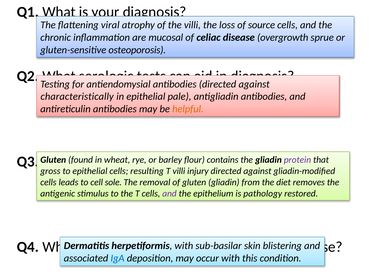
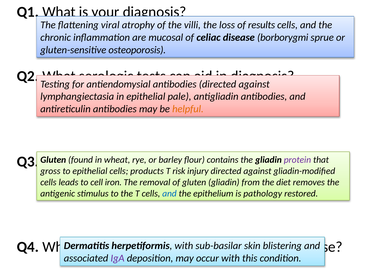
source: source -> results
overgrowth: overgrowth -> borborygmi
characteristically: characteristically -> lymphangiectasia
resulting: resulting -> products
T villi: villi -> risk
sole: sole -> iron
and at (169, 193) colour: purple -> blue
IgA colour: blue -> purple
